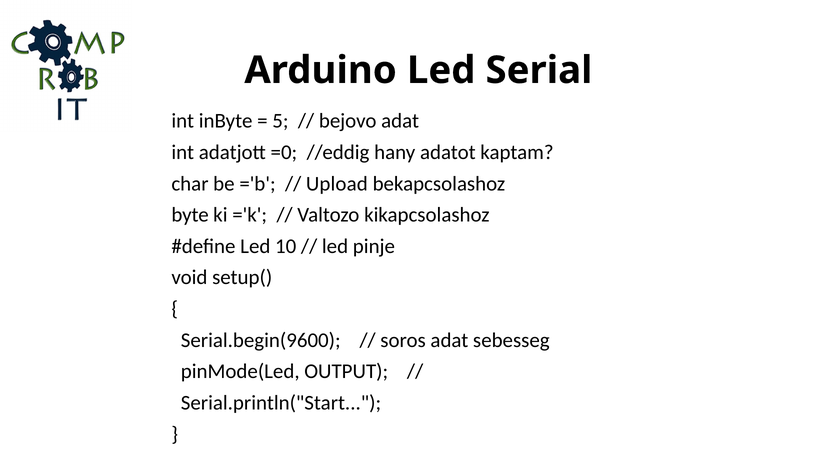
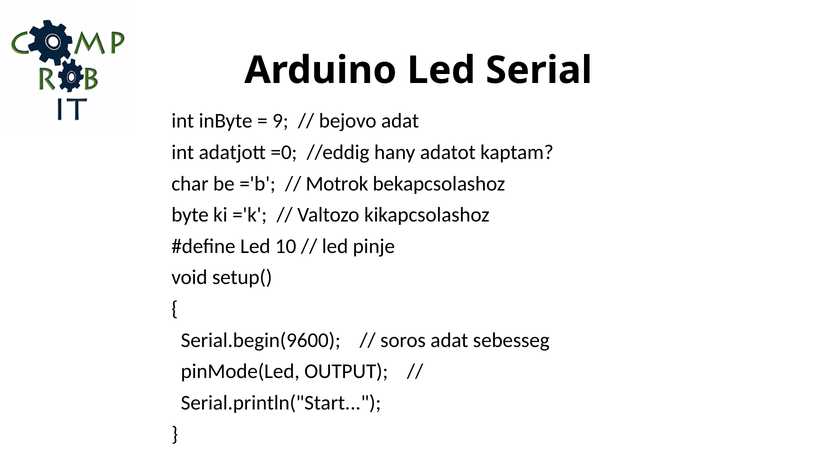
5: 5 -> 9
Upload: Upload -> Motrok
